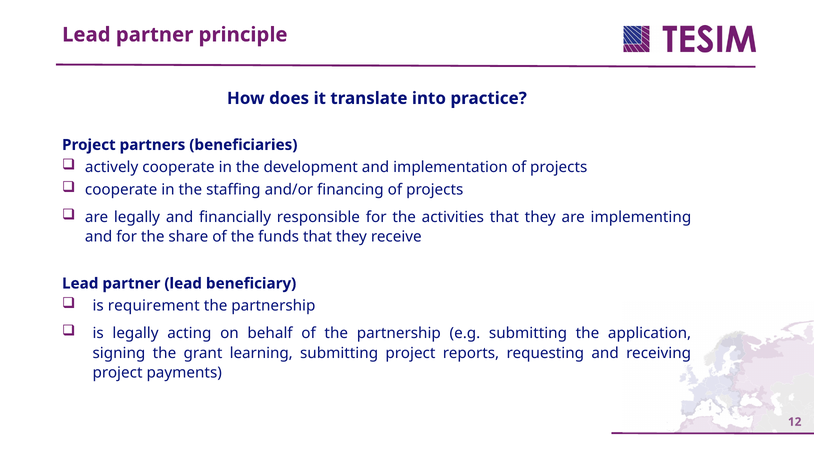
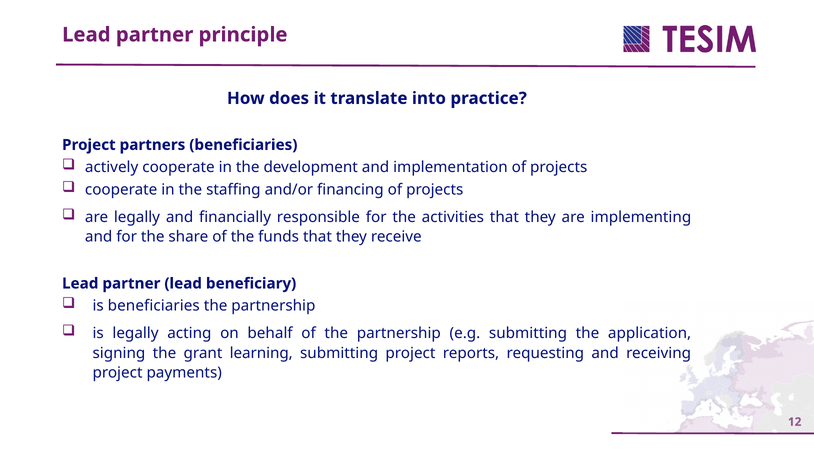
is requirement: requirement -> beneficiaries
